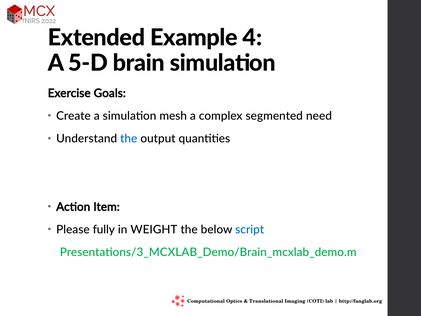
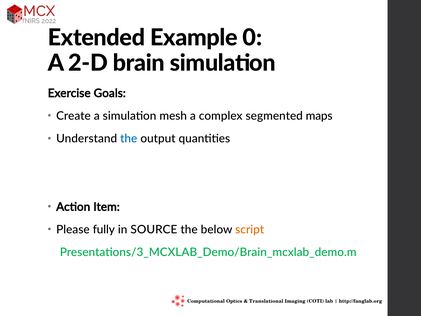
4: 4 -> 0
5-D: 5-D -> 2-D
need: need -> maps
WEIGHT: WEIGHT -> SOURCE
script colour: blue -> orange
